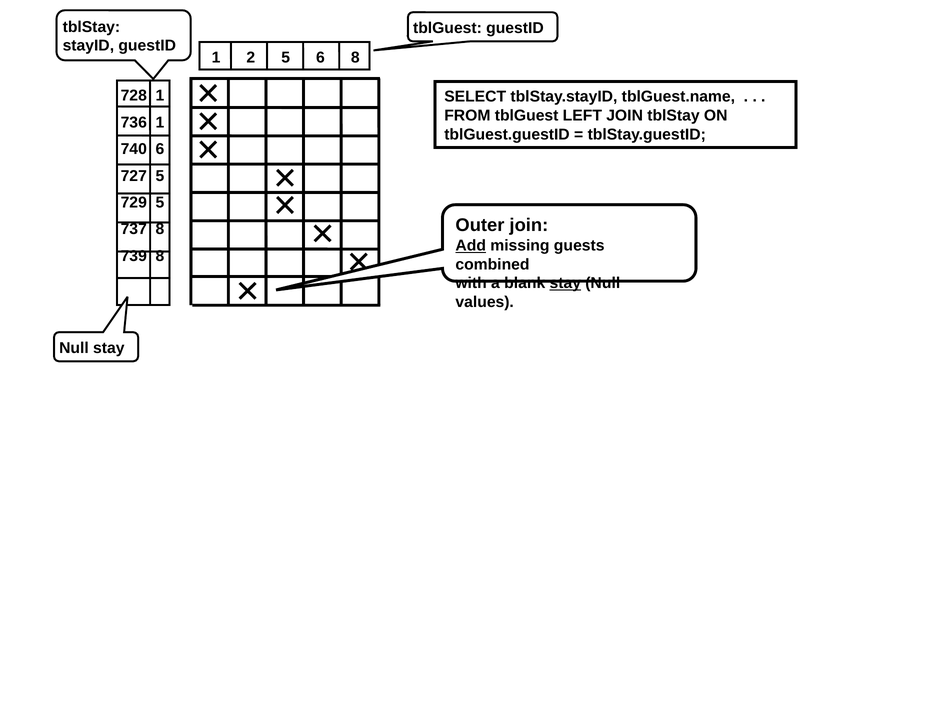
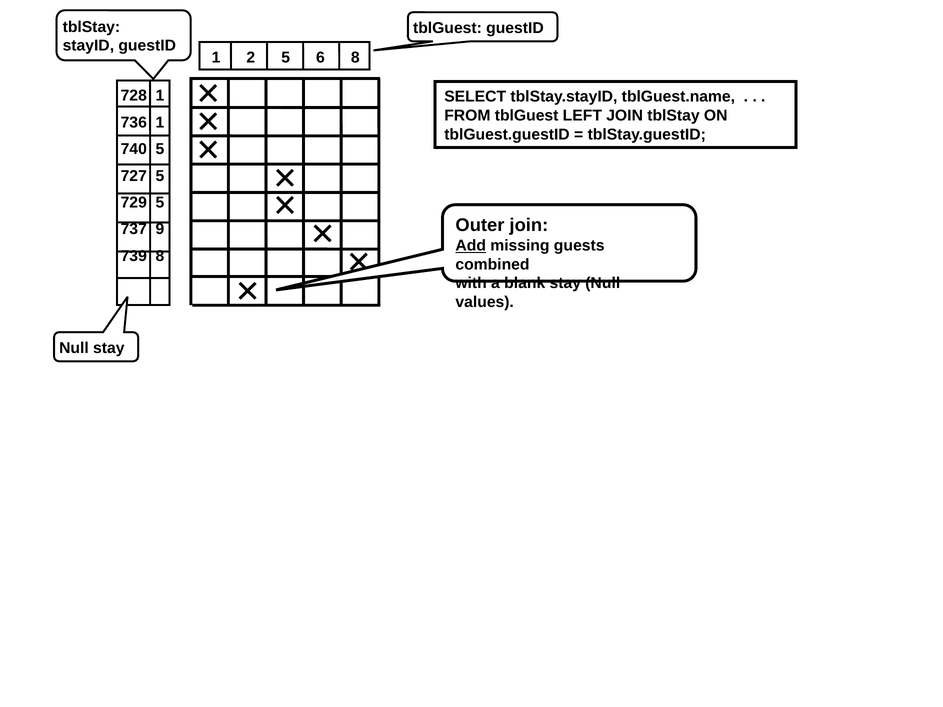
740 6: 6 -> 5
737 8: 8 -> 9
stay at (565, 283) underline: present -> none
